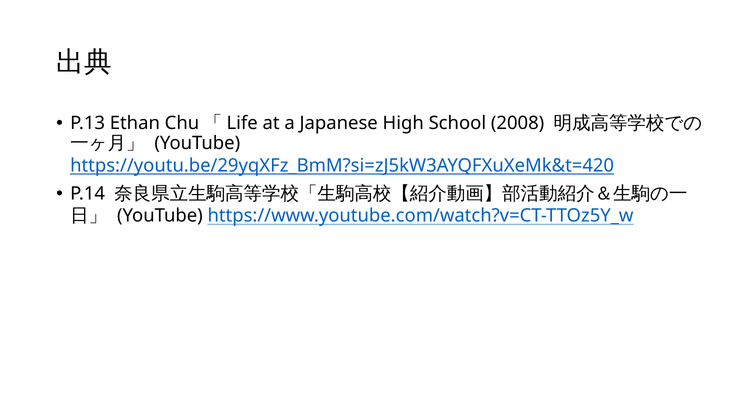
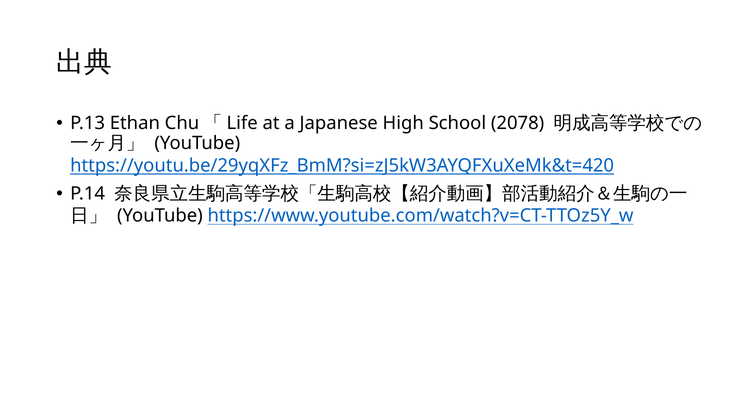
2008: 2008 -> 2078
